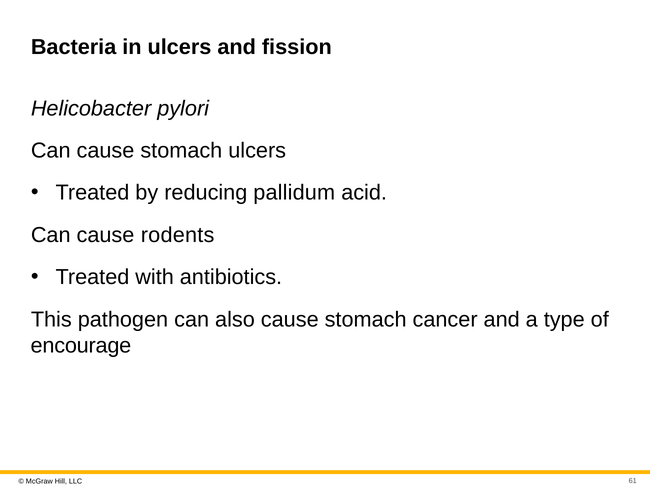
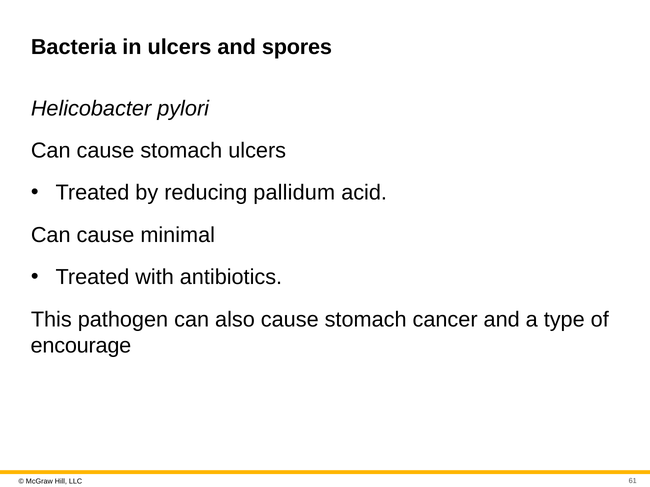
fission: fission -> spores
rodents: rodents -> minimal
